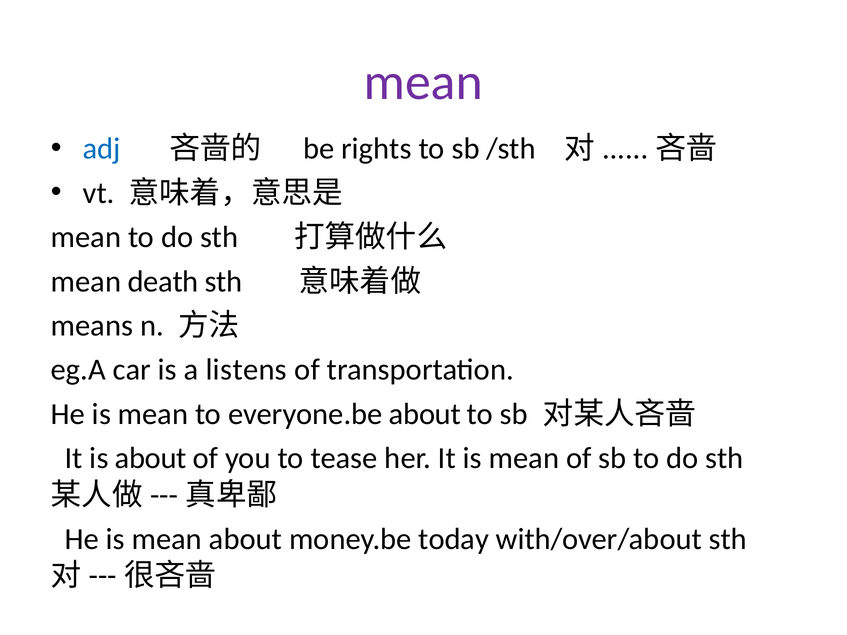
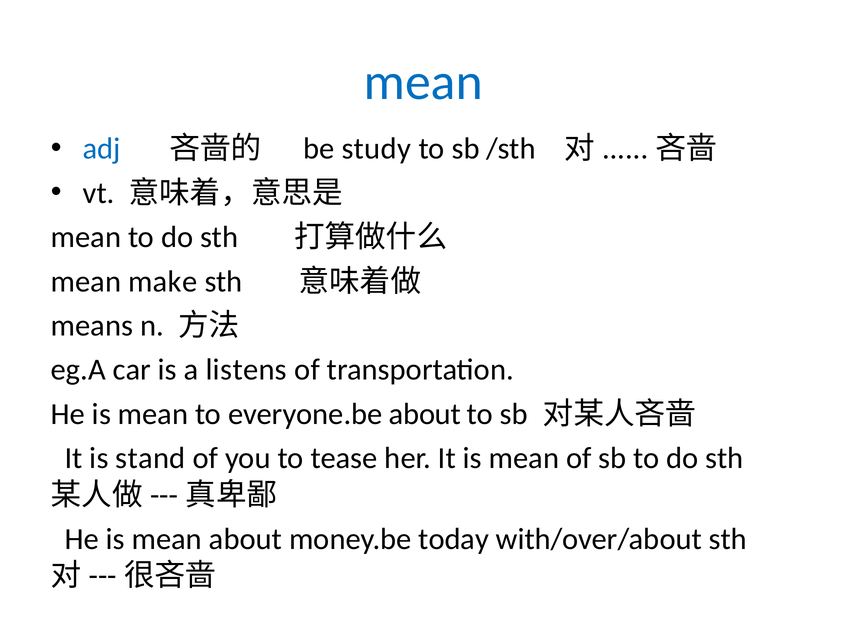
mean at (423, 82) colour: purple -> blue
rights: rights -> study
death: death -> make
is about: about -> stand
